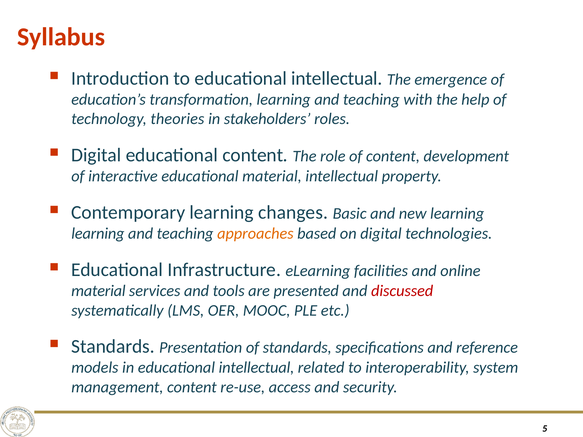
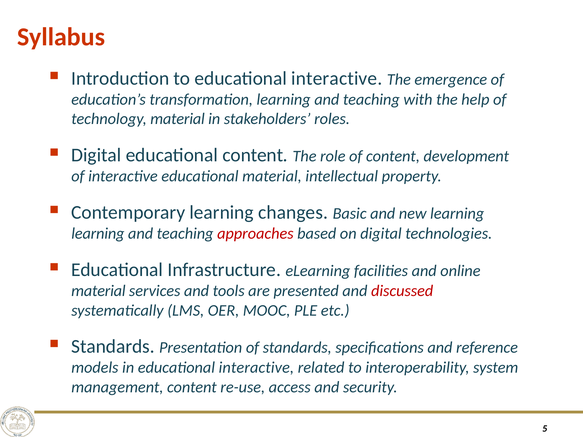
to educational intellectual: intellectual -> interactive
technology theories: theories -> material
approaches colour: orange -> red
in educational intellectual: intellectual -> interactive
